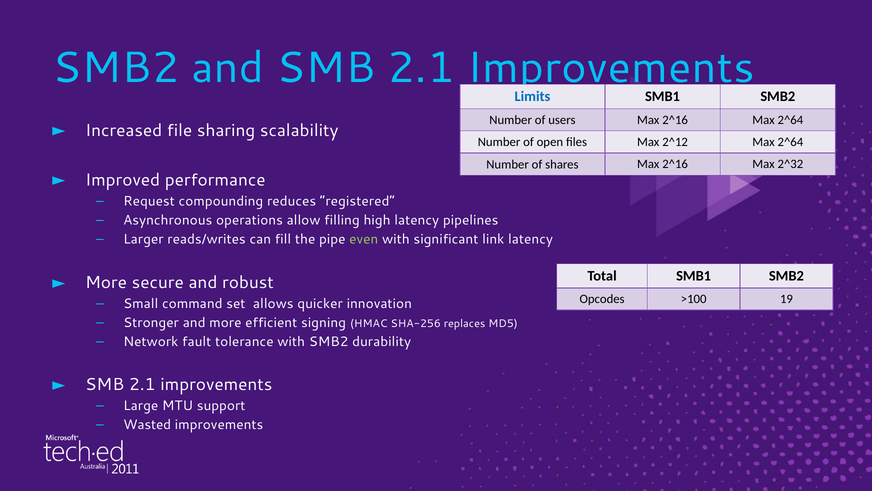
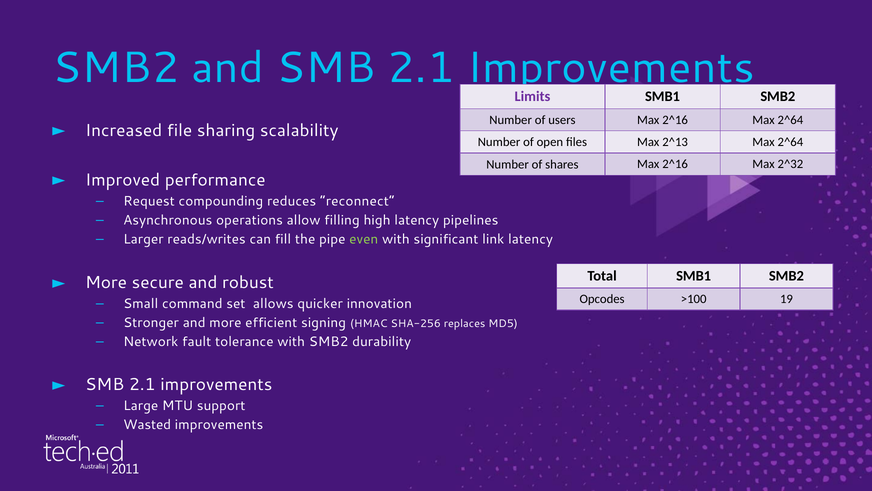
Limits colour: blue -> purple
2^12: 2^12 -> 2^13
registered: registered -> reconnect
